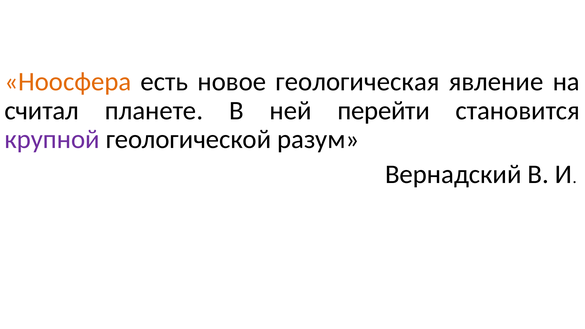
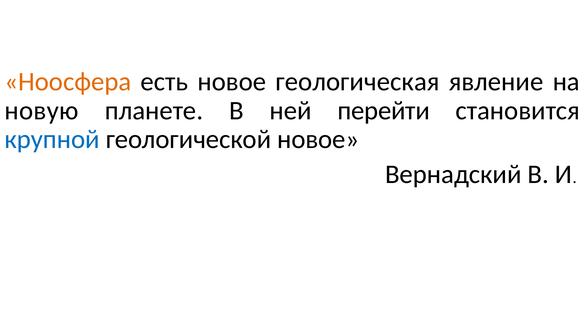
считал: считал -> новую
крупной colour: purple -> blue
геологической разум: разум -> новое
